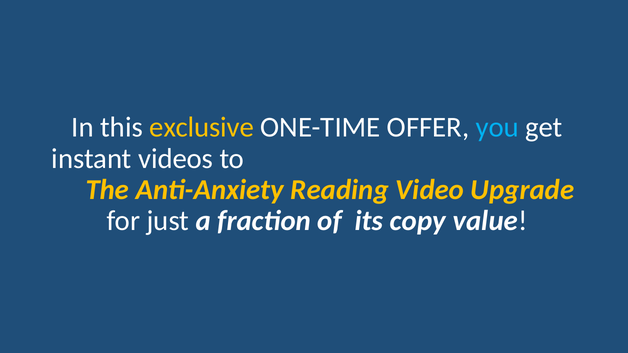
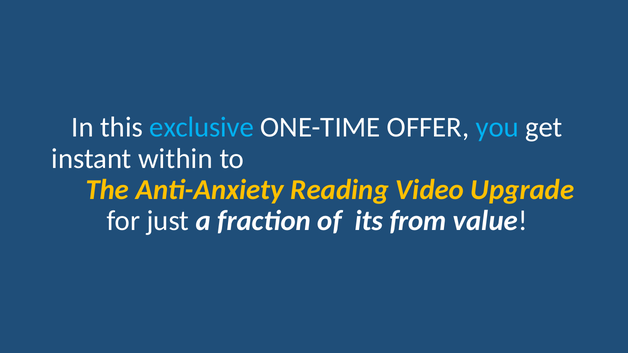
exclusive colour: yellow -> light blue
videos: videos -> within
copy: copy -> from
